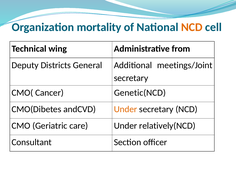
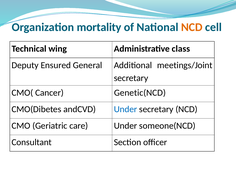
from: from -> class
Districts: Districts -> Ensured
Under at (125, 109) colour: orange -> blue
relatively(NCD: relatively(NCD -> someone(NCD
